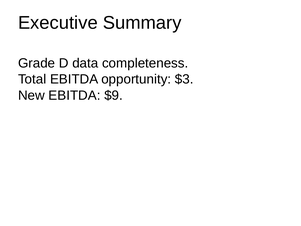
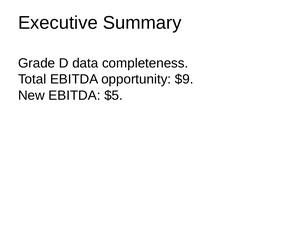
$3: $3 -> $9
$9: $9 -> $5
